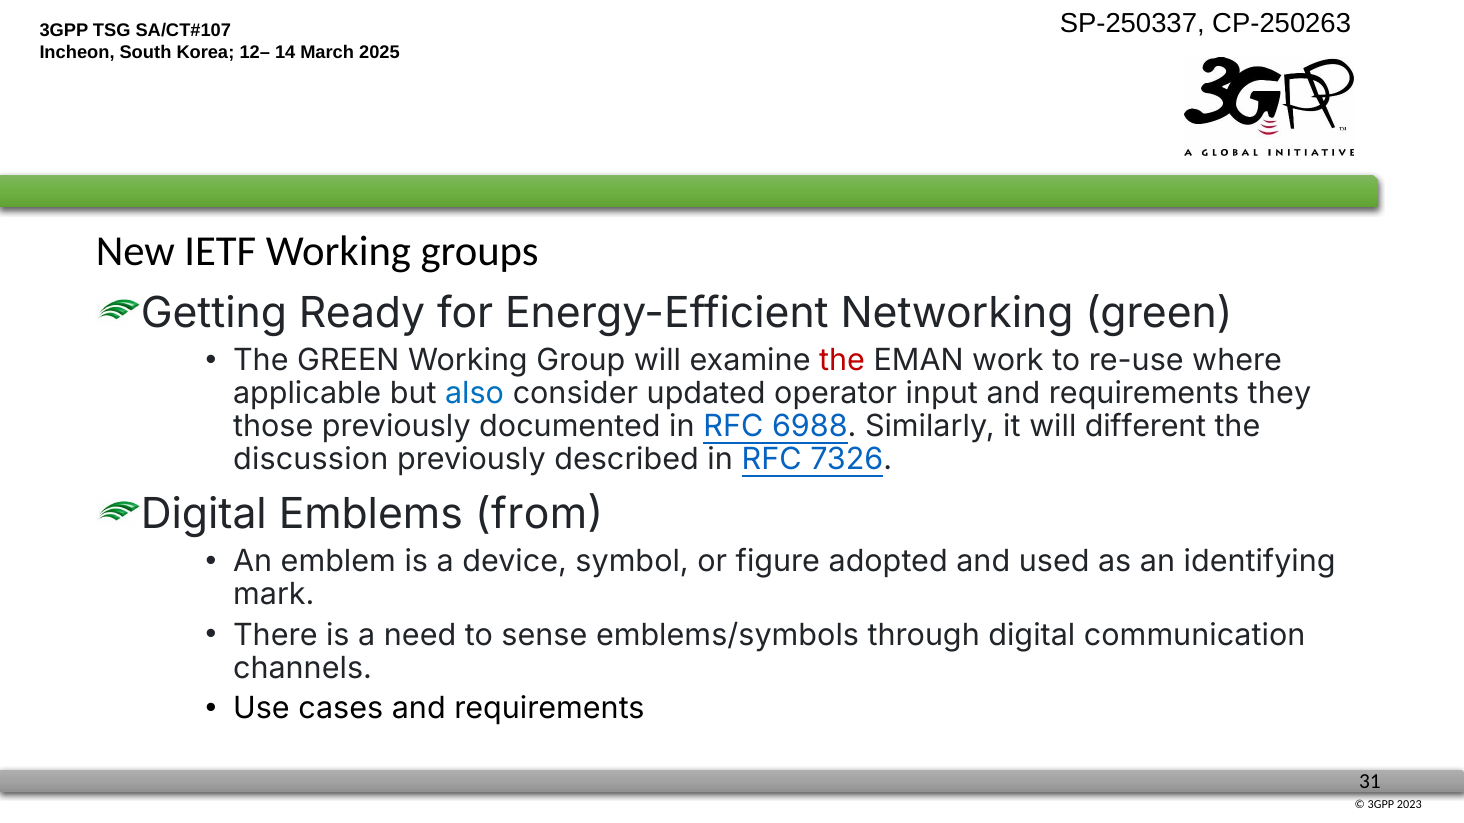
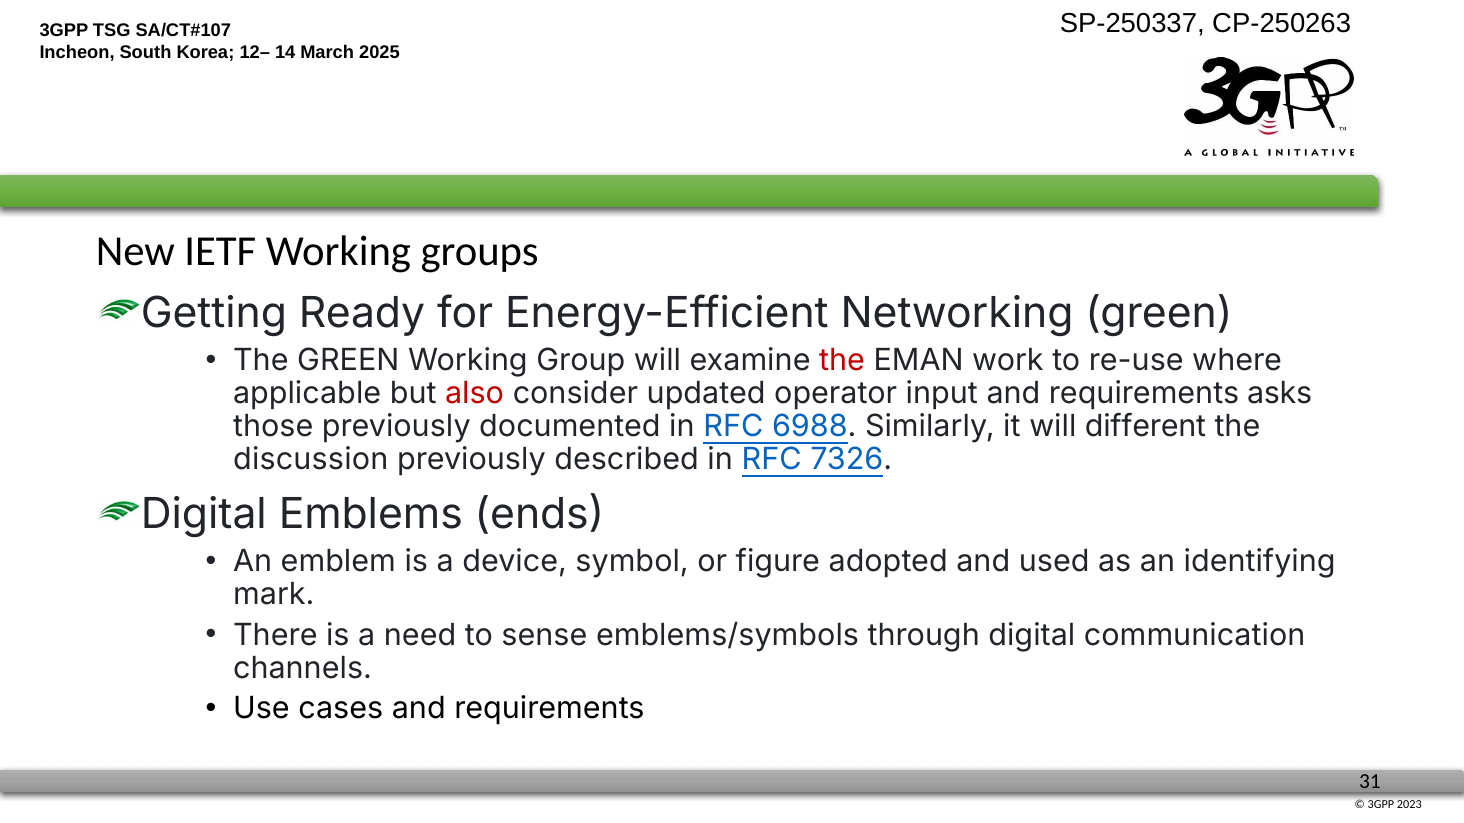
also colour: blue -> red
they: they -> asks
from: from -> ends
